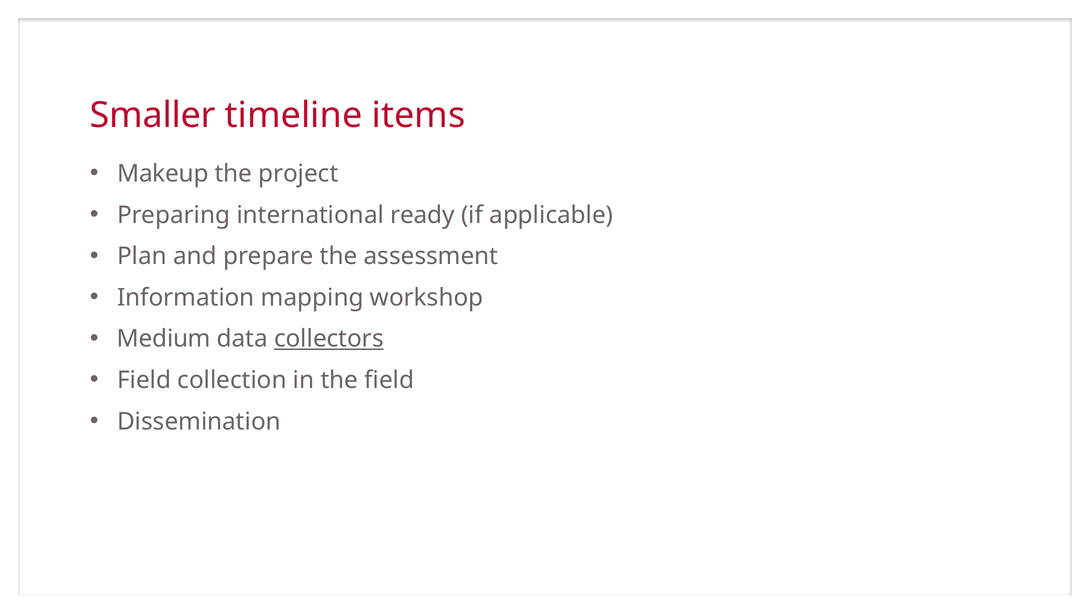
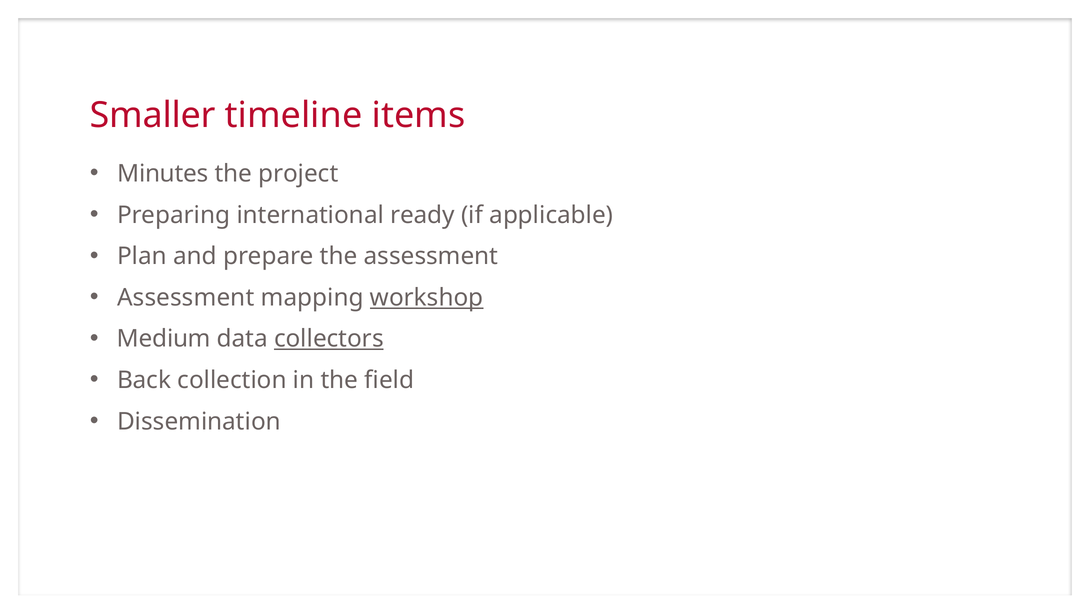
Makeup: Makeup -> Minutes
Information at (186, 298): Information -> Assessment
workshop underline: none -> present
Field at (144, 380): Field -> Back
